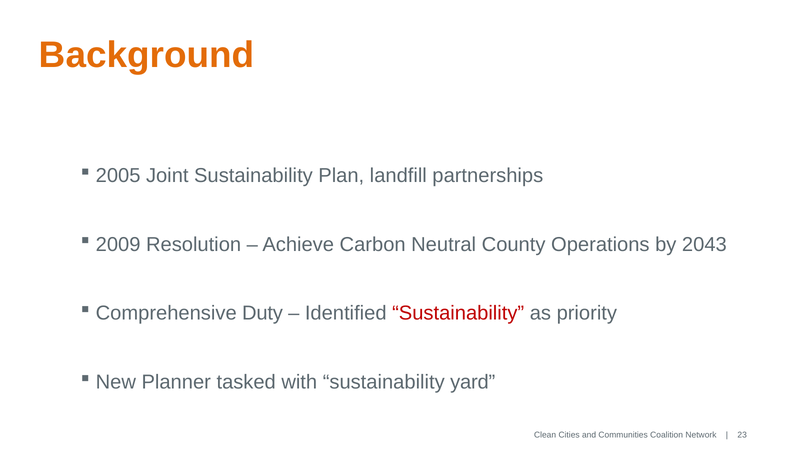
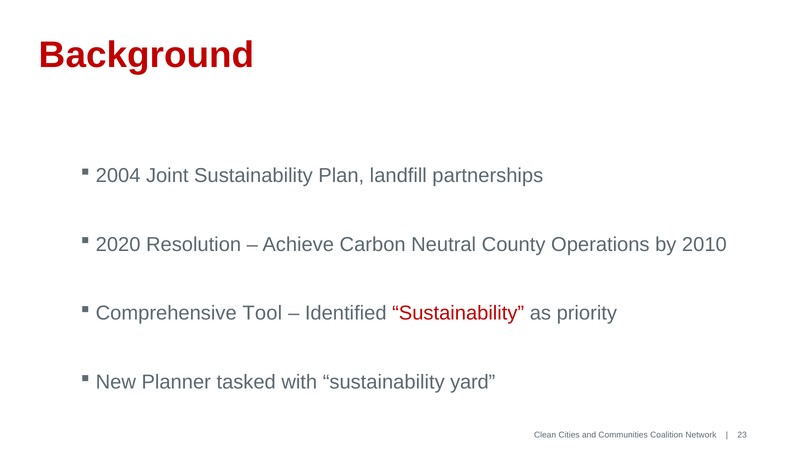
Background colour: orange -> red
2005: 2005 -> 2004
2009: 2009 -> 2020
2043: 2043 -> 2010
Duty: Duty -> Tool
